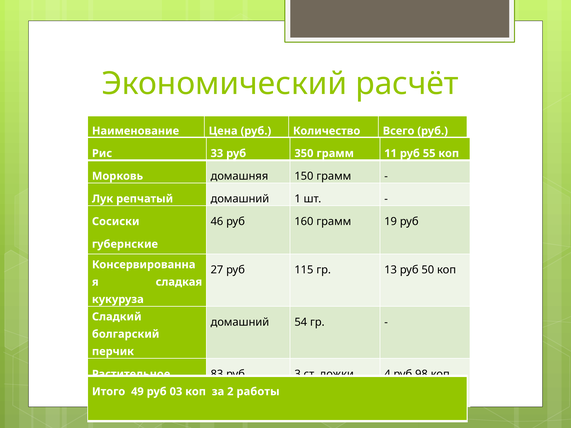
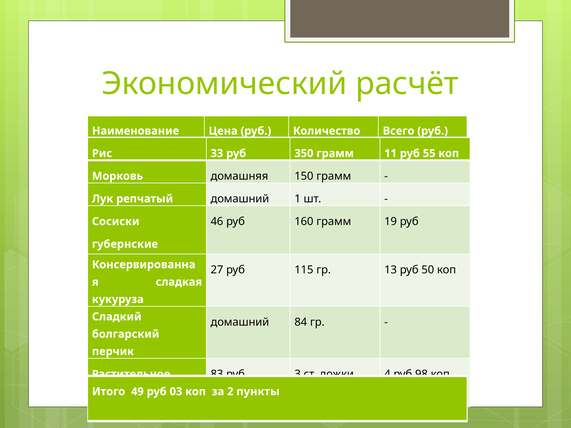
54: 54 -> 84
работы: работы -> пункты
